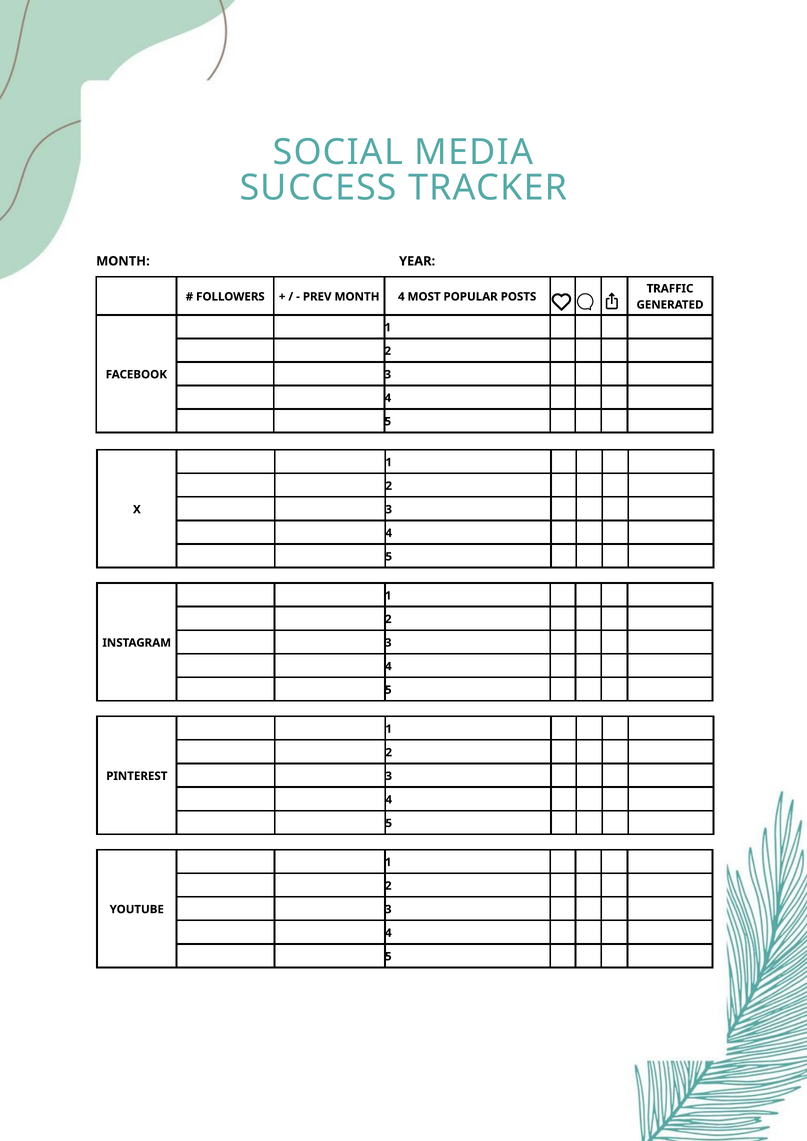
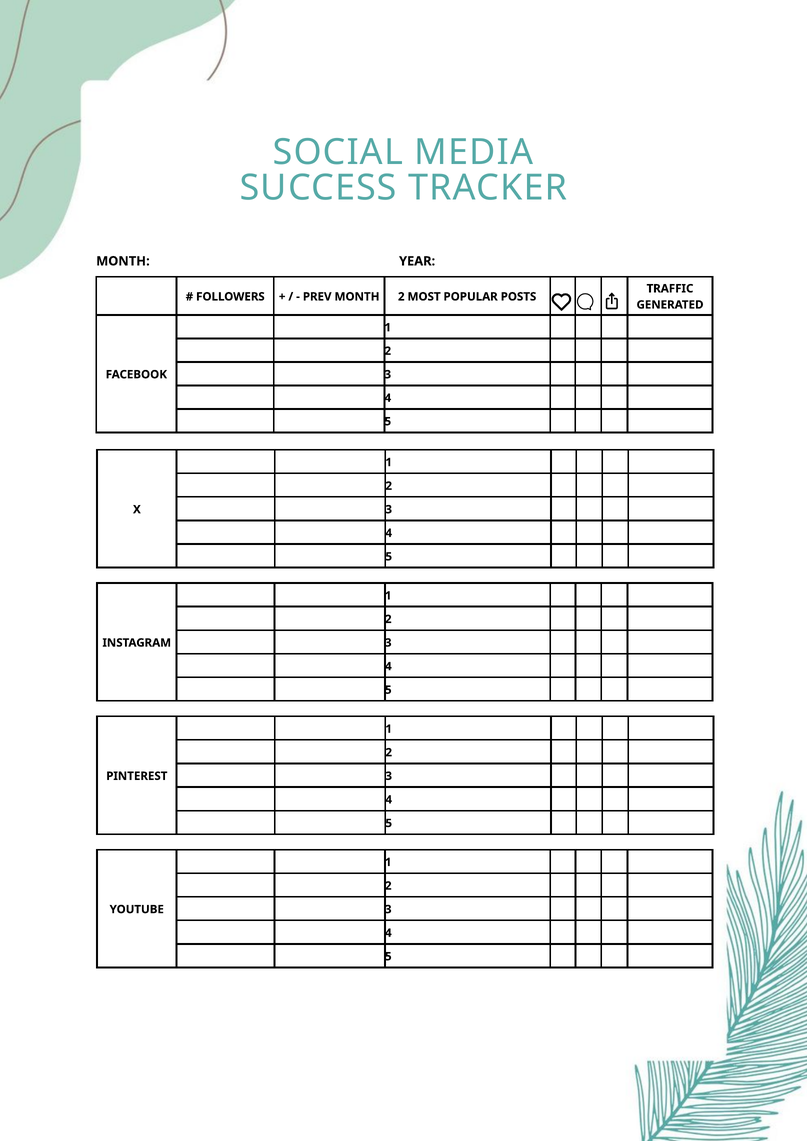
MONTH 4: 4 -> 2
